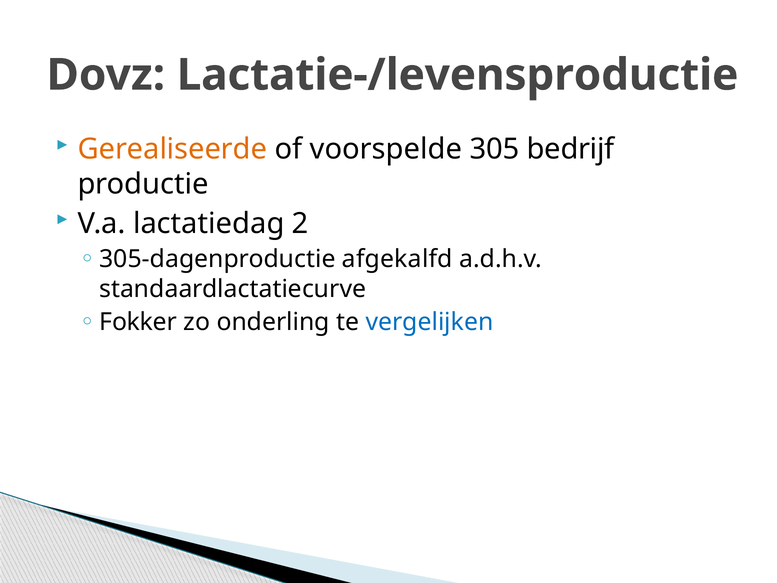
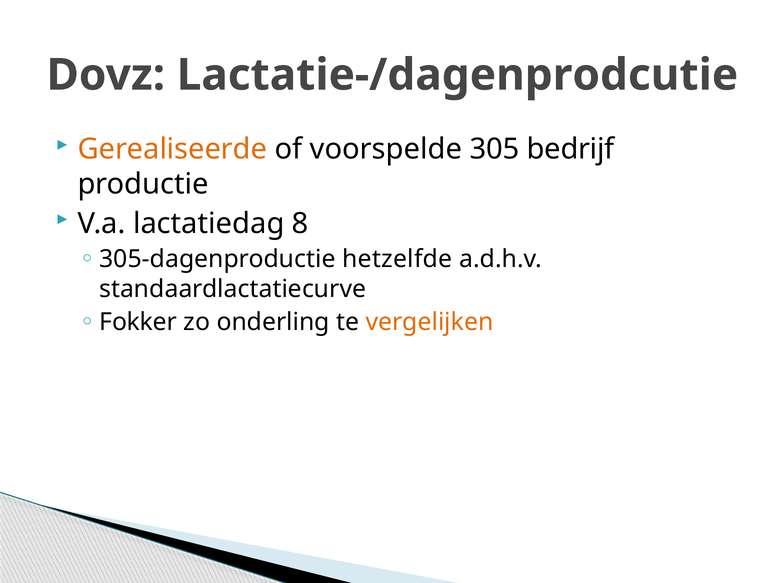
Lactatie-/levensproductie: Lactatie-/levensproductie -> Lactatie-/dagenprodcutie
2: 2 -> 8
afgekalfd: afgekalfd -> hetzelfde
vergelijken colour: blue -> orange
